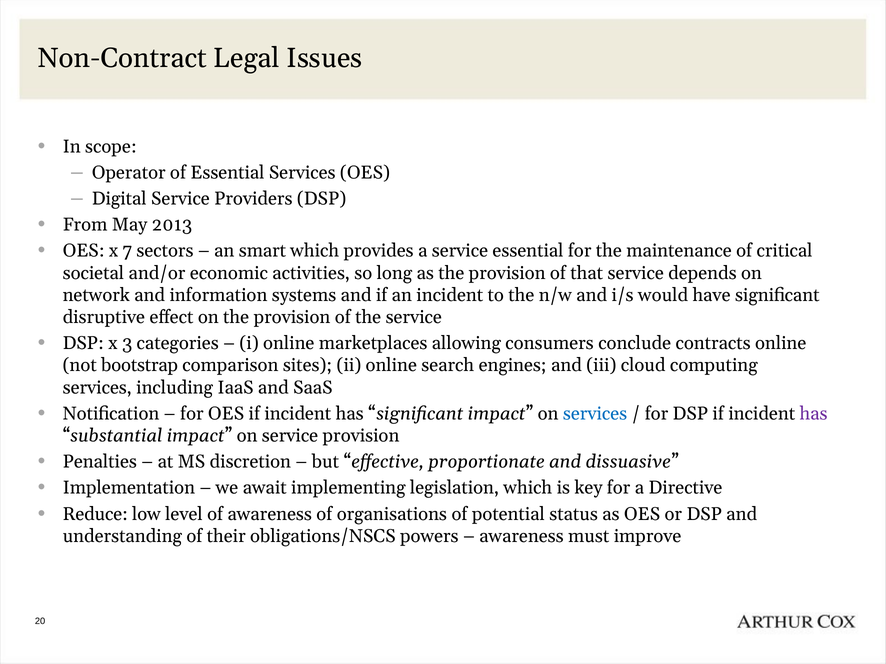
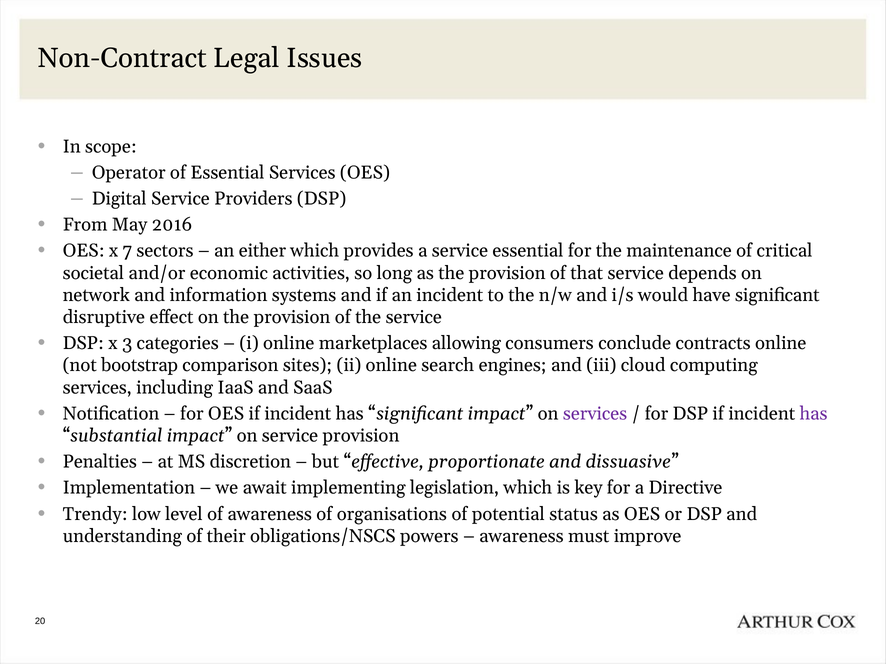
2013: 2013 -> 2016
smart: smart -> either
services at (595, 414) colour: blue -> purple
Reduce: Reduce -> Trendy
